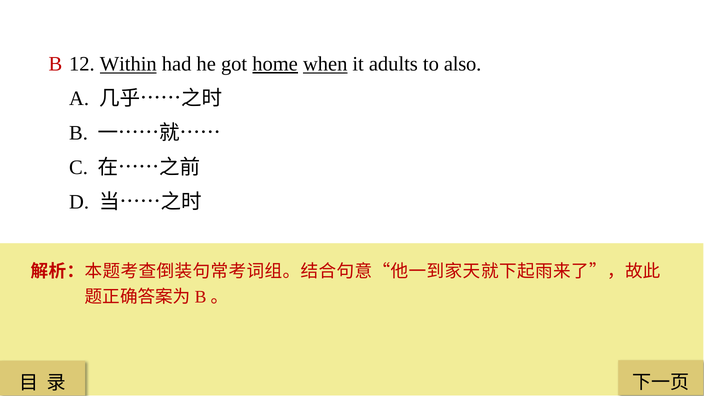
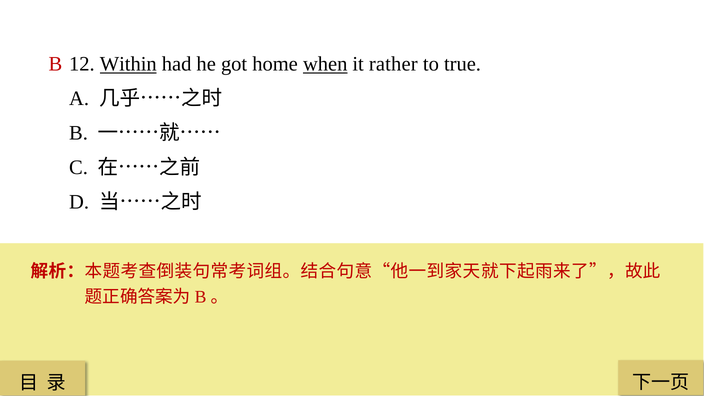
home underline: present -> none
adults: adults -> rather
also: also -> true
